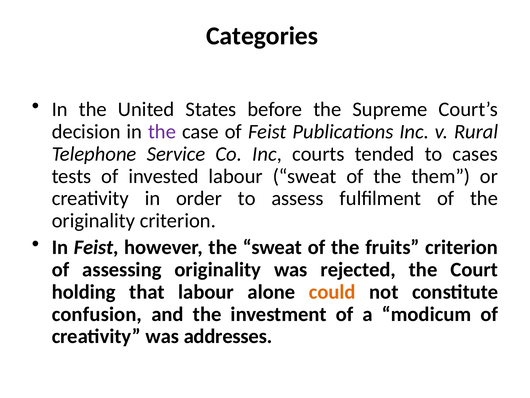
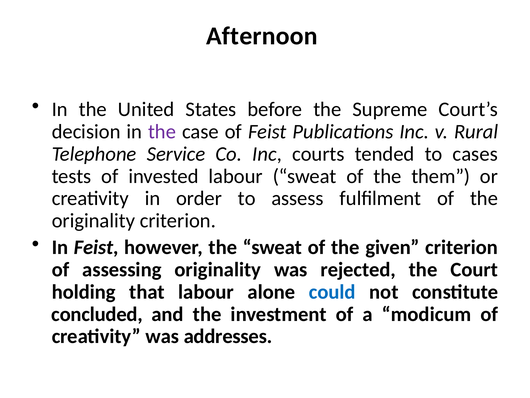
Categories: Categories -> Afternoon
fruits: fruits -> given
could colour: orange -> blue
confusion: confusion -> concluded
